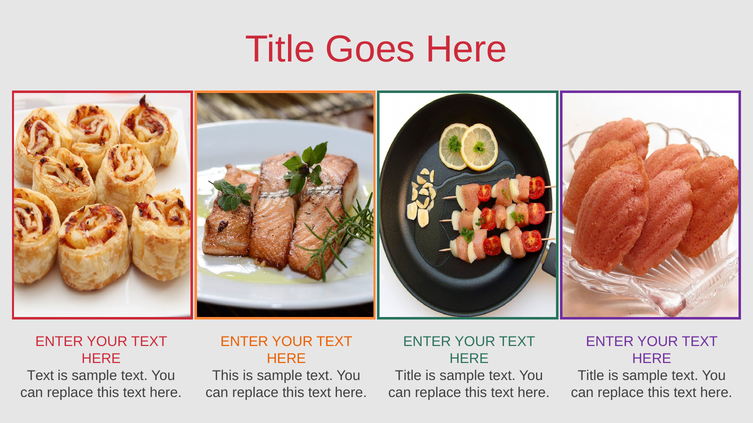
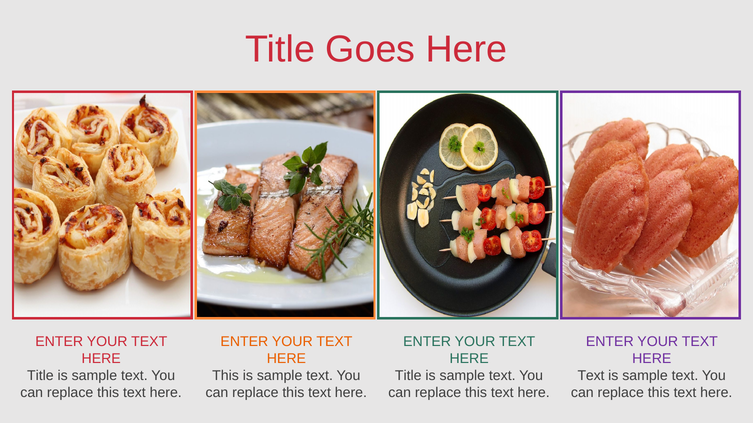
Text at (40, 376): Text -> Title
Title at (591, 376): Title -> Text
